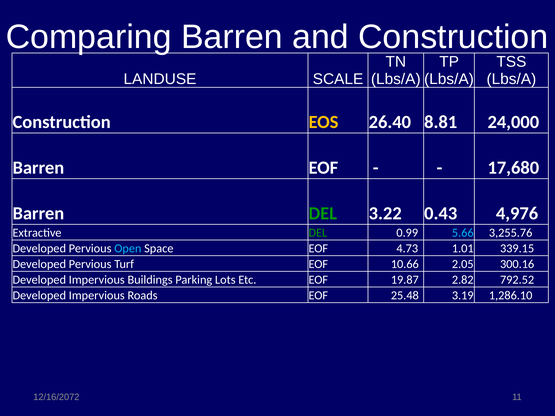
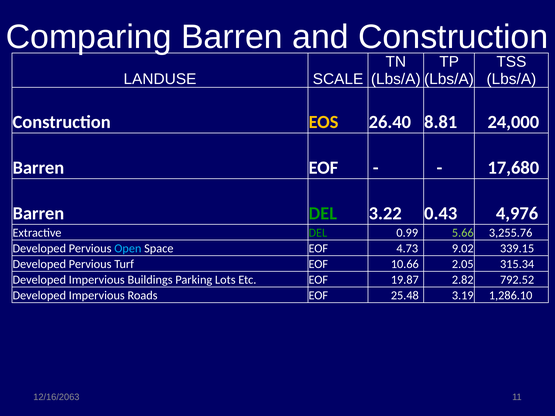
5.66 colour: light blue -> light green
1.01: 1.01 -> 9.02
300.16: 300.16 -> 315.34
12/16/2072: 12/16/2072 -> 12/16/2063
